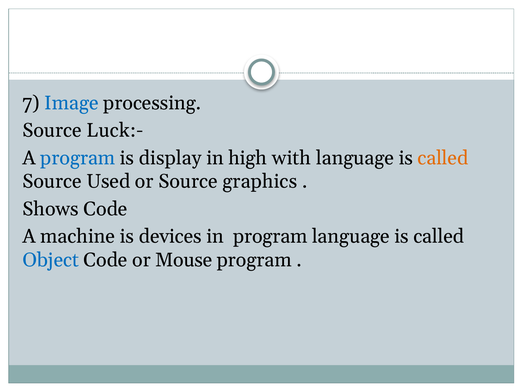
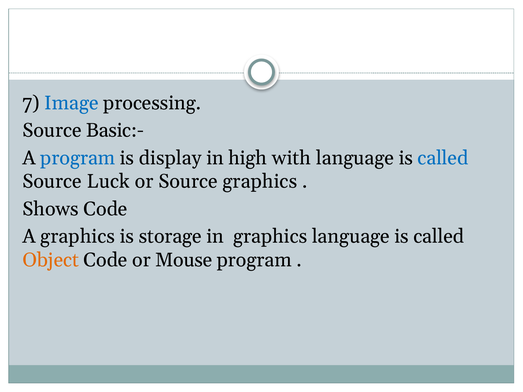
Luck:-: Luck:- -> Basic:-
called at (443, 158) colour: orange -> blue
Used: Used -> Luck
A machine: machine -> graphics
devices: devices -> storage
in program: program -> graphics
Object colour: blue -> orange
